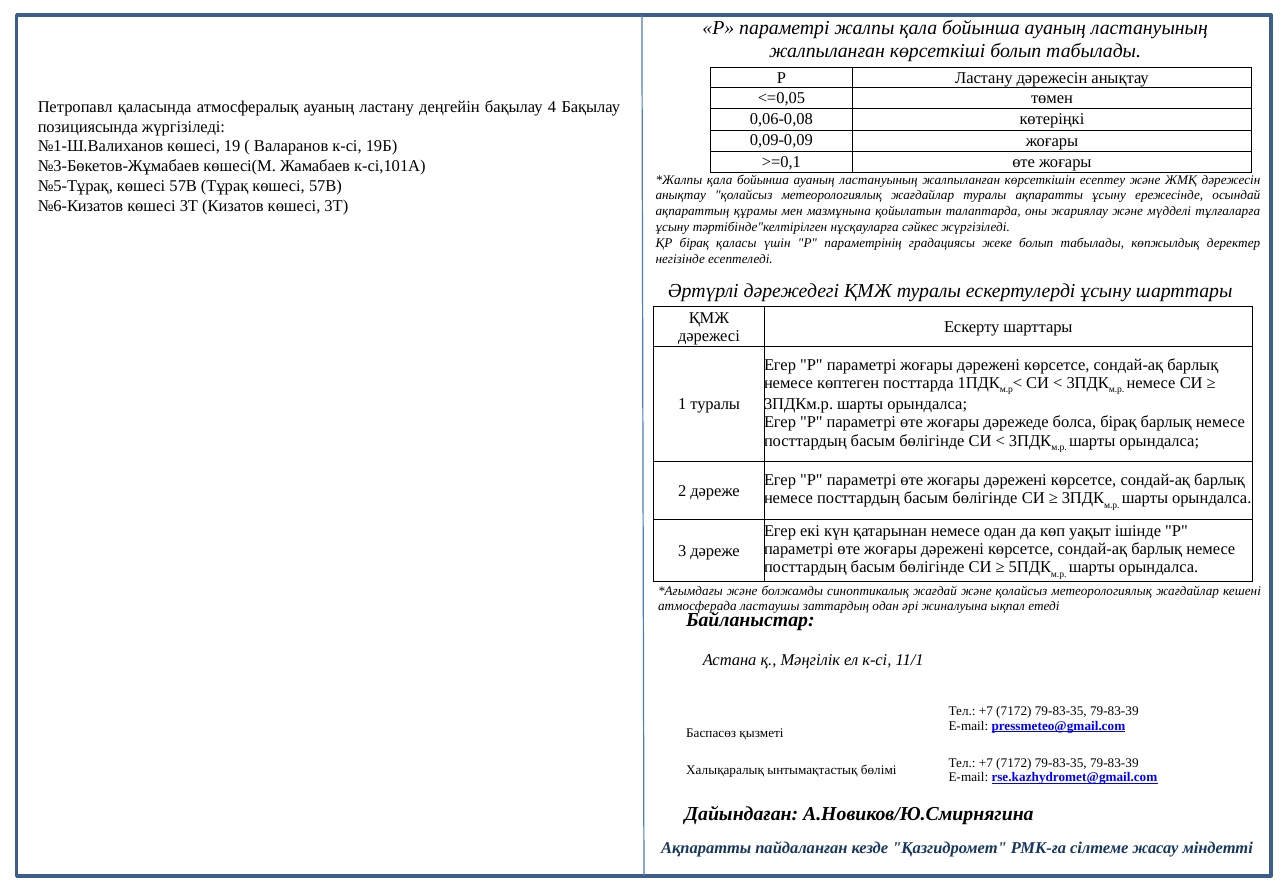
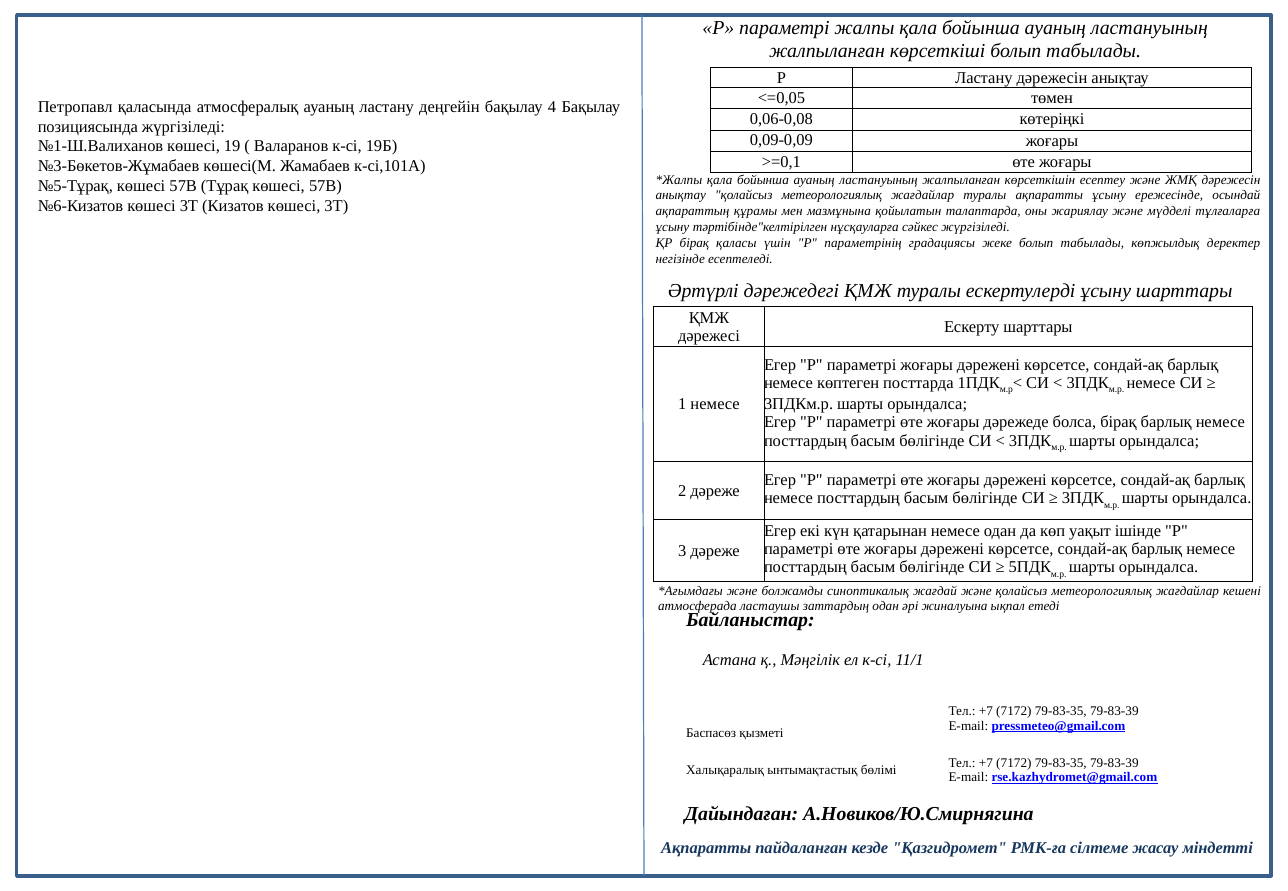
1 туралы: туралы -> немесе
